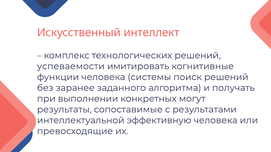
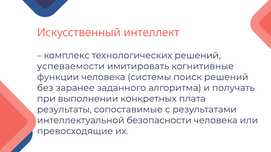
могут: могут -> плата
эффективную: эффективную -> безопасности
